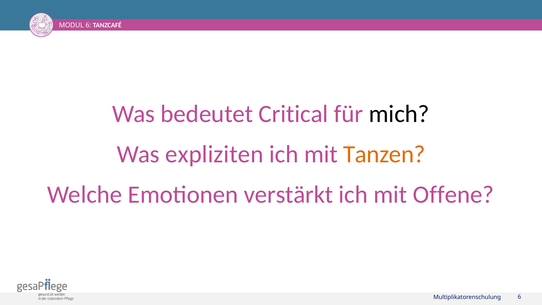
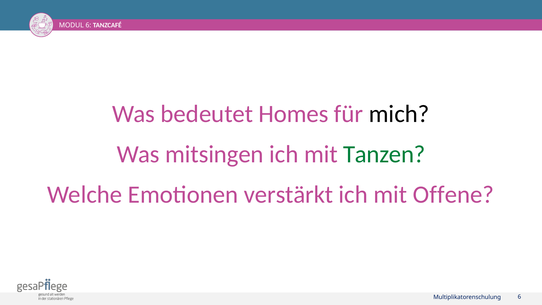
Critical: Critical -> Homes
expliziten: expliziten -> mitsingen
Tanzen colour: orange -> green
